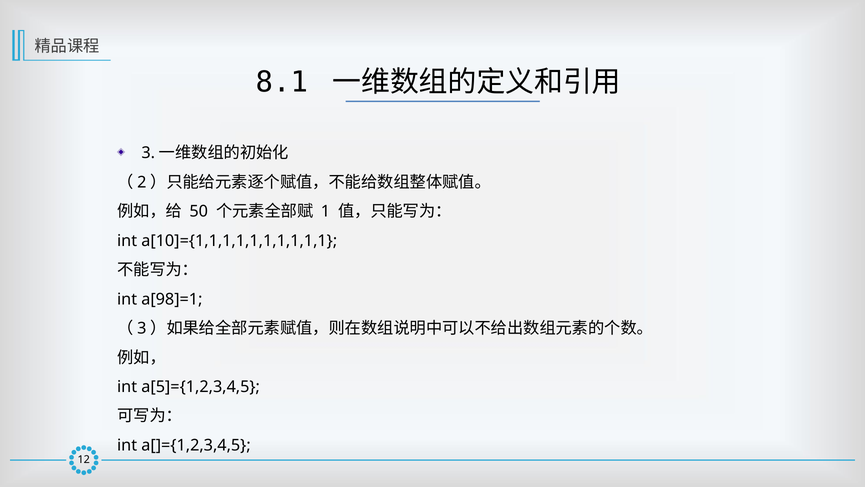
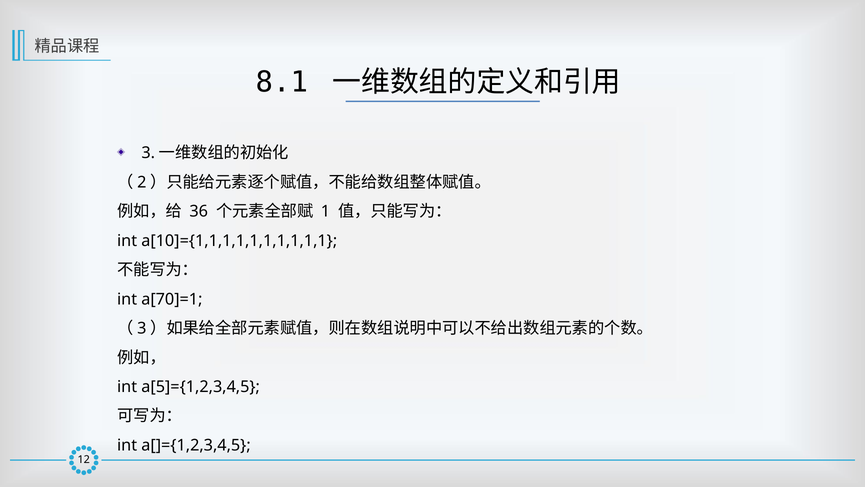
50: 50 -> 36
a[98]=1: a[98]=1 -> a[70]=1
